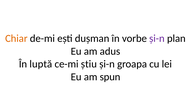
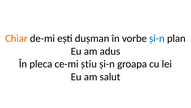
și-n at (157, 38) colour: purple -> blue
luptă: luptă -> pleca
spun: spun -> salut
